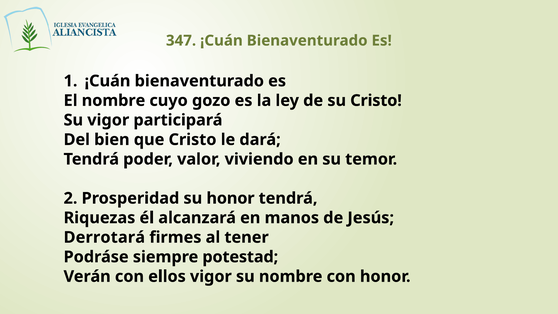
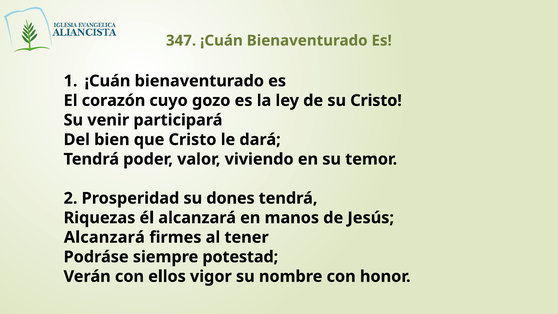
El nombre: nombre -> corazón
Su vigor: vigor -> venir
su honor: honor -> dones
Derrotará at (104, 237): Derrotará -> Alcanzará
